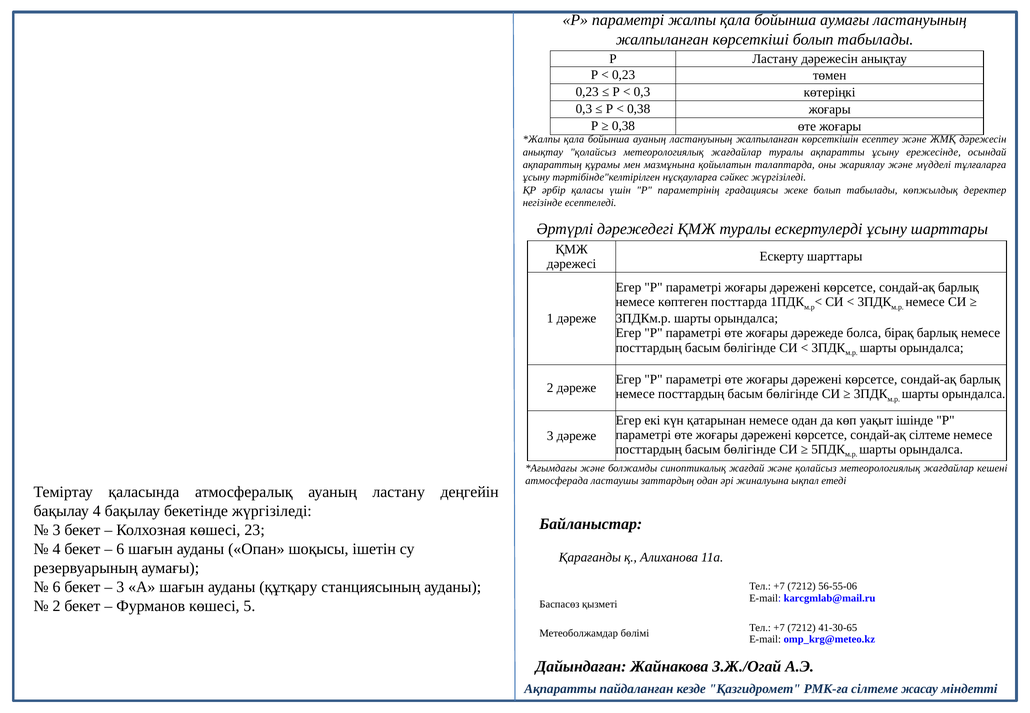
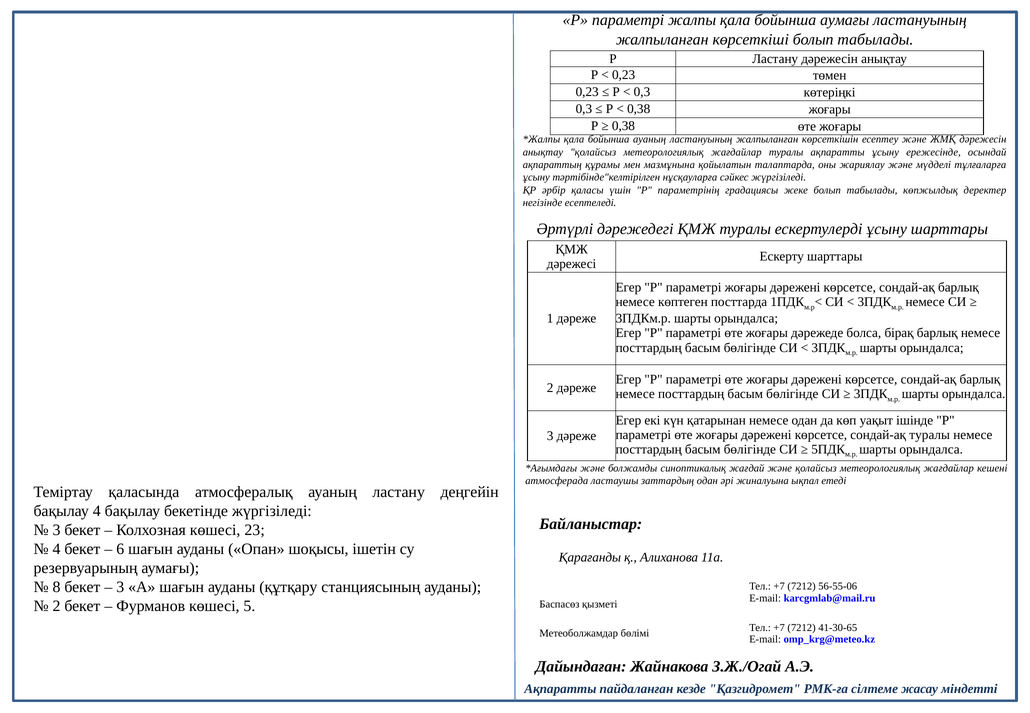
сондай-ақ сілтеме: сілтеме -> туралы
6 at (56, 587): 6 -> 8
